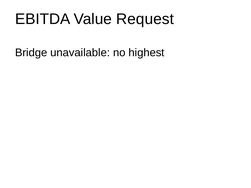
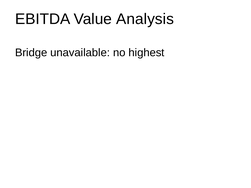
Request: Request -> Analysis
